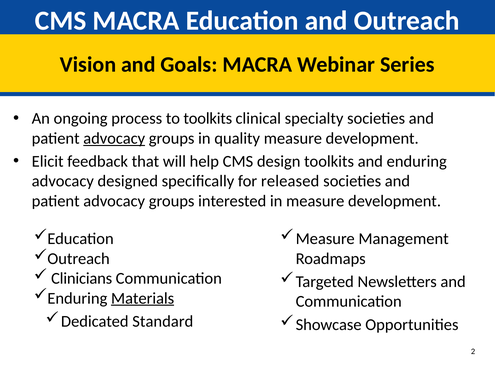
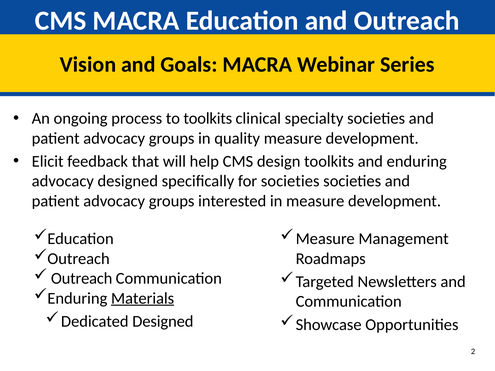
advocacy at (114, 138) underline: present -> none
for released: released -> societies
Clinicians at (82, 279): Clinicians -> Outreach
Dedicated Standard: Standard -> Designed
